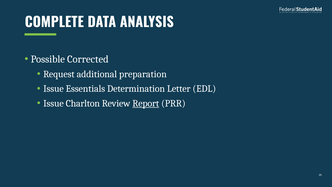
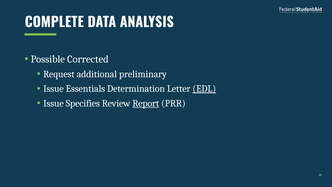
preparation: preparation -> preliminary
EDL underline: none -> present
Charlton: Charlton -> Specifies
